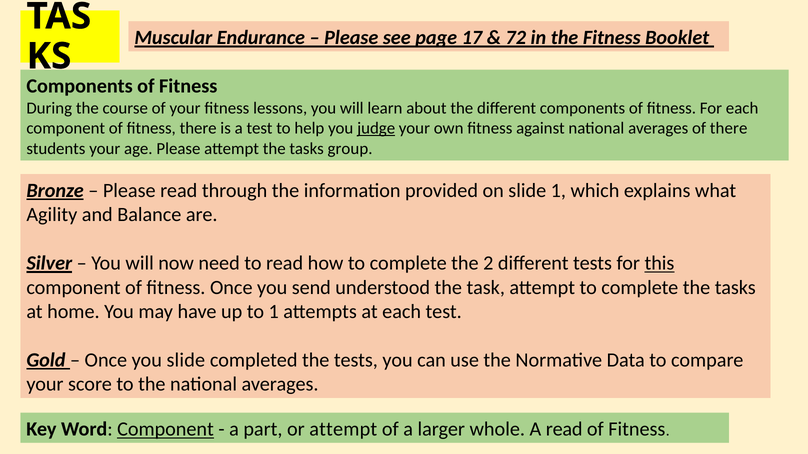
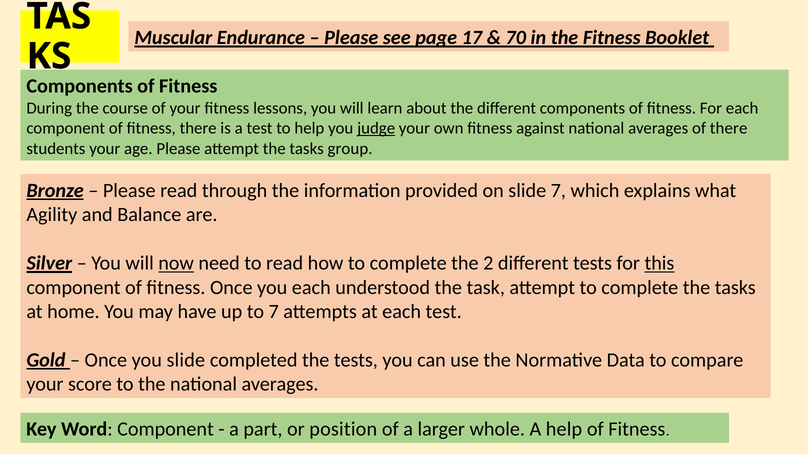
72: 72 -> 70
slide 1: 1 -> 7
now underline: none -> present
you send: send -> each
to 1: 1 -> 7
Component at (165, 430) underline: present -> none
or attempt: attempt -> position
A read: read -> help
